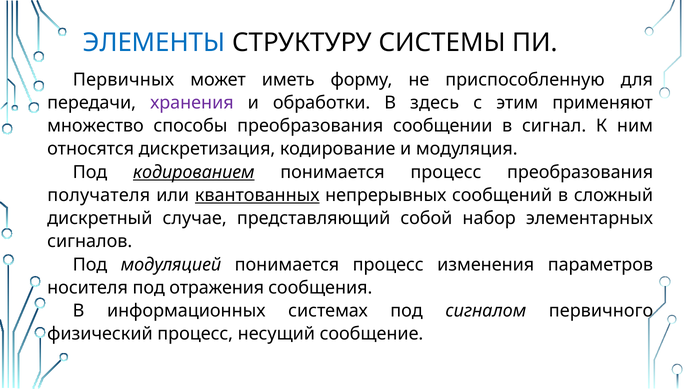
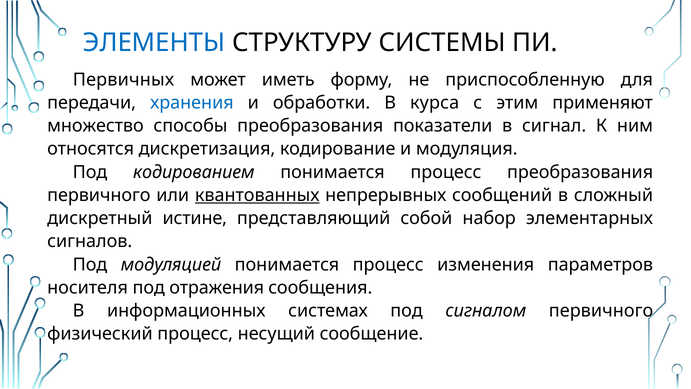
хранения colour: purple -> blue
здесь: здесь -> курса
сообщении: сообщении -> показатели
кодированием underline: present -> none
получателя at (99, 195): получателя -> первичного
случае: случае -> истине
